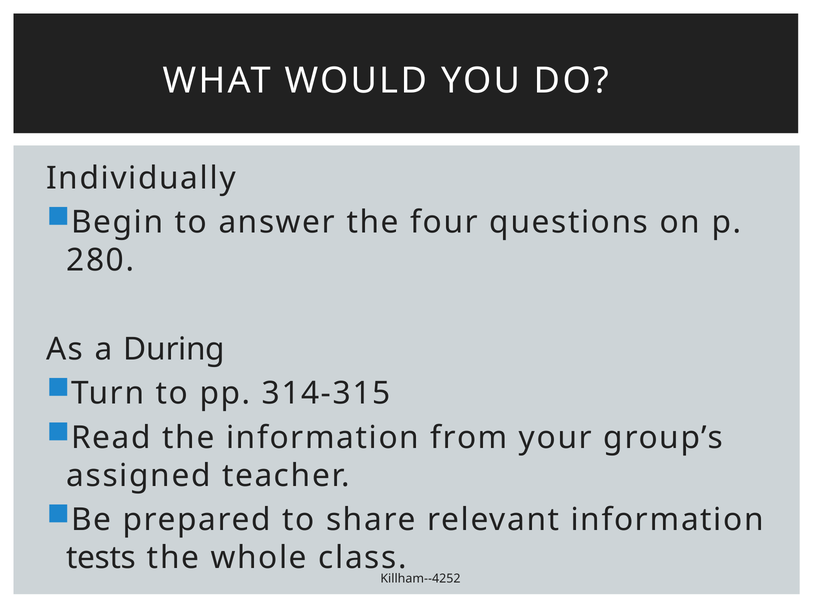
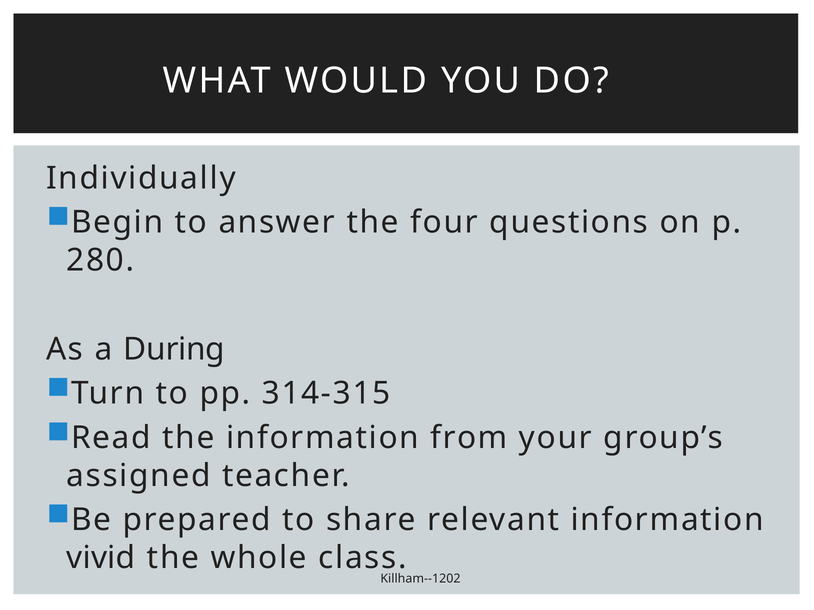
tests: tests -> vivid
Killham--4252: Killham--4252 -> Killham--1202
